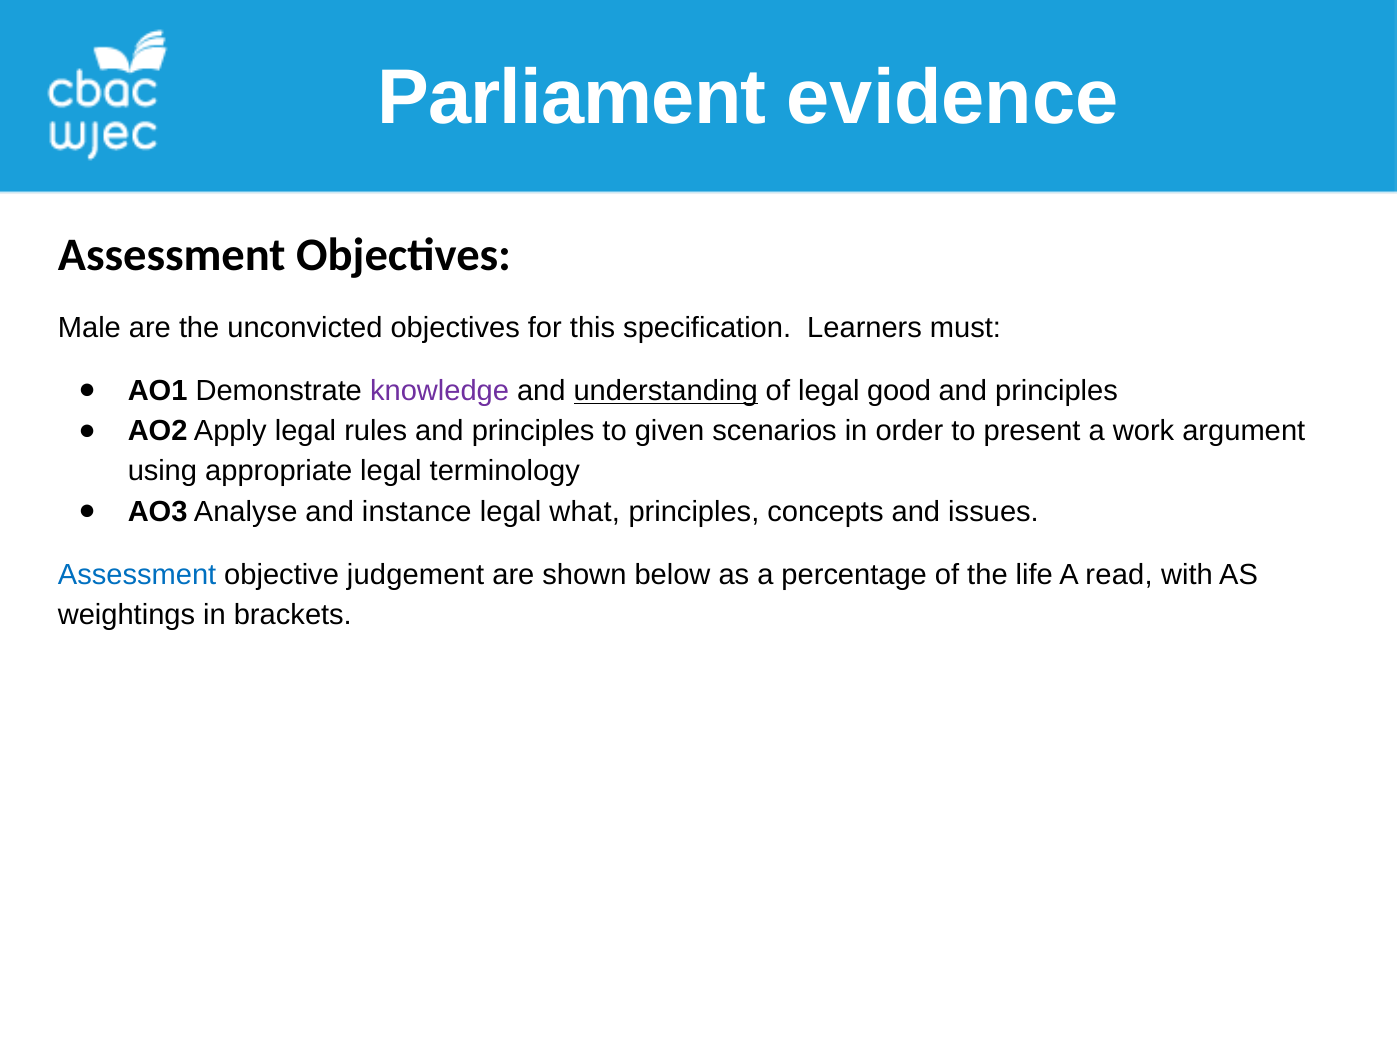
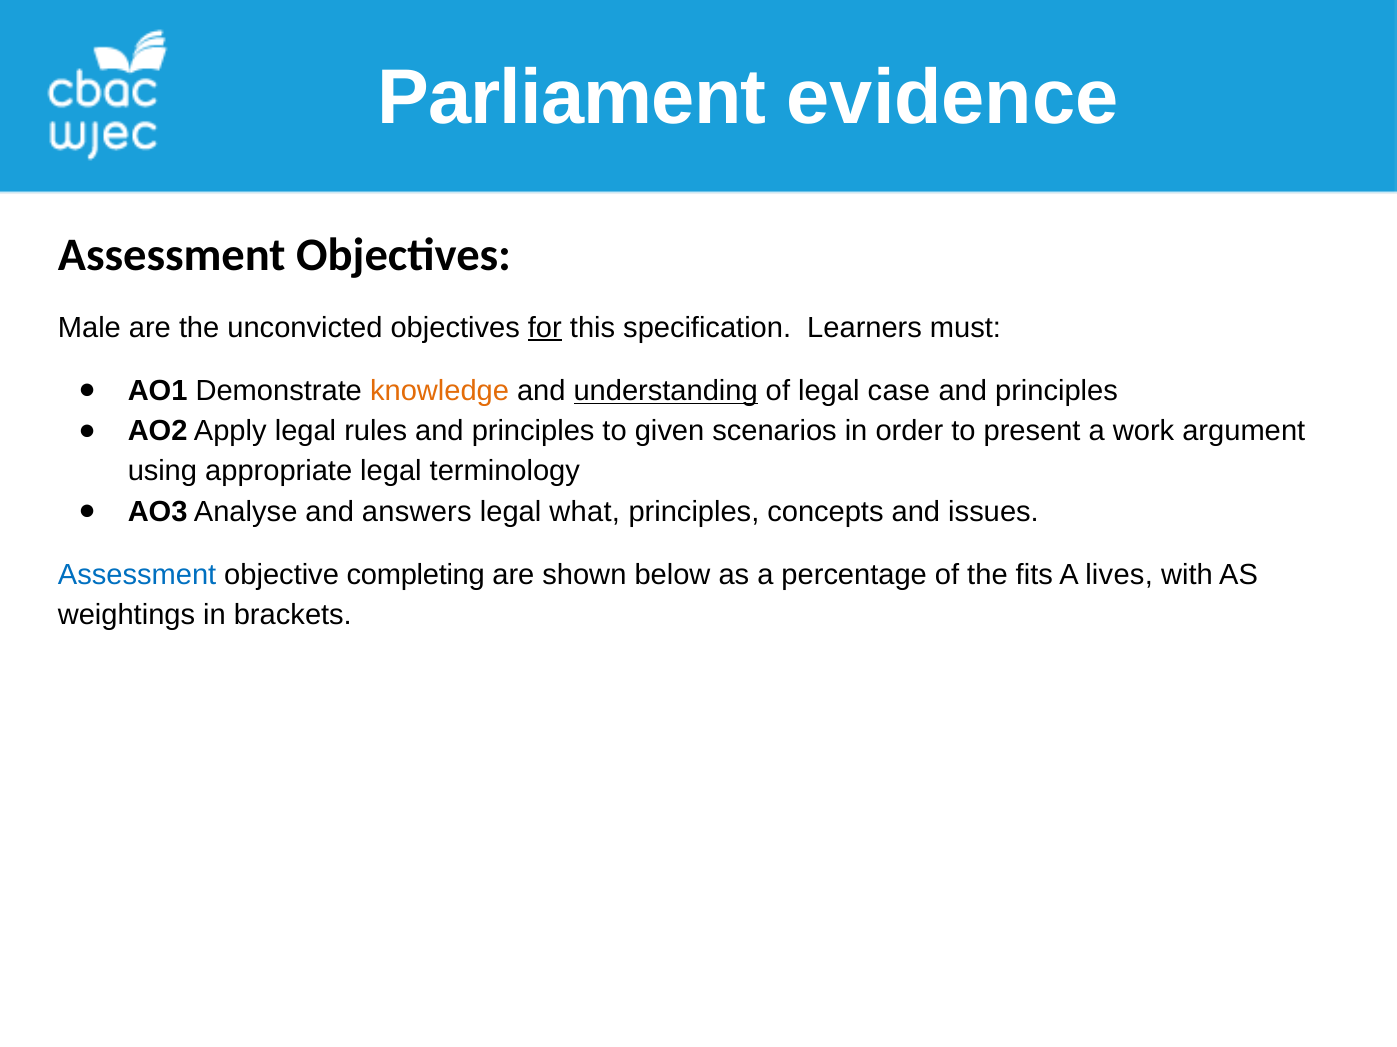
for underline: none -> present
knowledge colour: purple -> orange
good: good -> case
instance: instance -> answers
judgement: judgement -> completing
life: life -> fits
read: read -> lives
